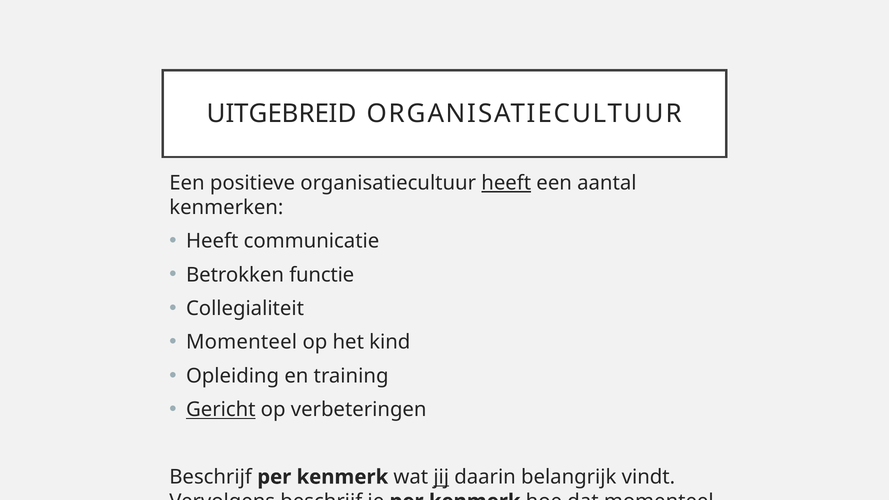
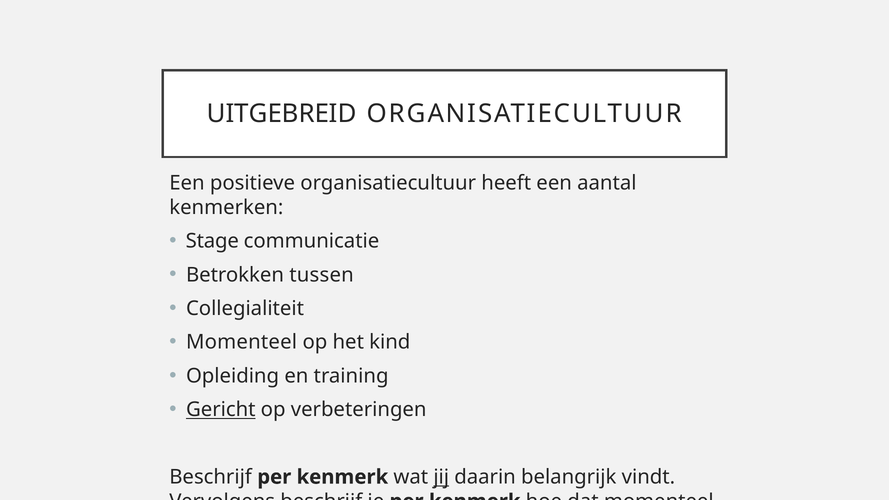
heeft at (506, 183) underline: present -> none
Heeft at (212, 241): Heeft -> Stage
functie: functie -> tussen
